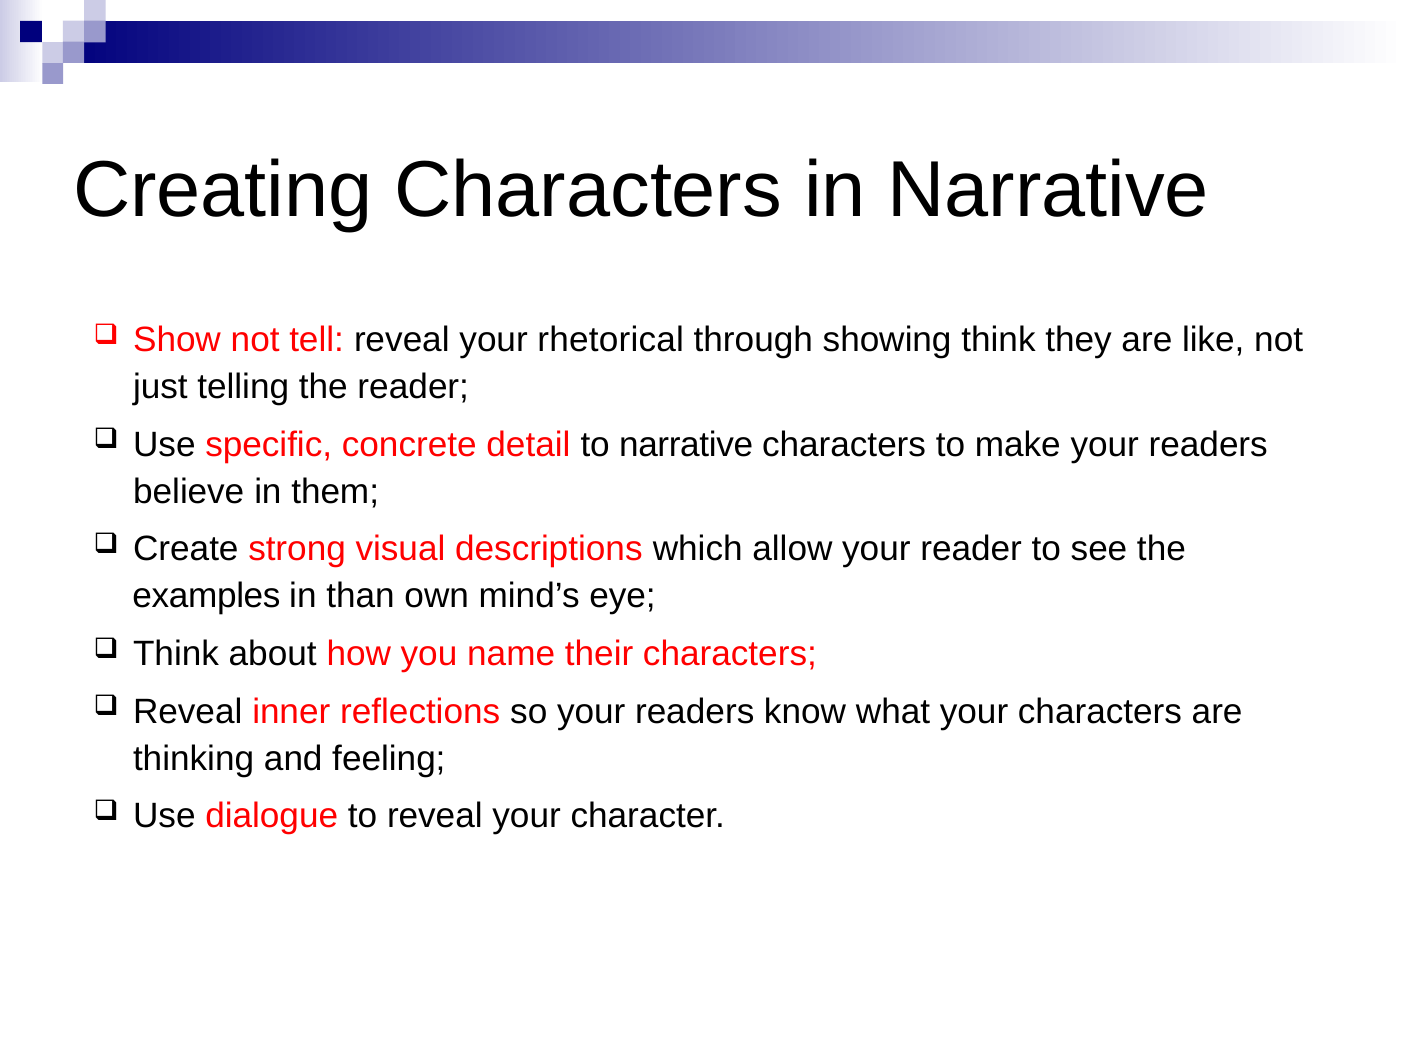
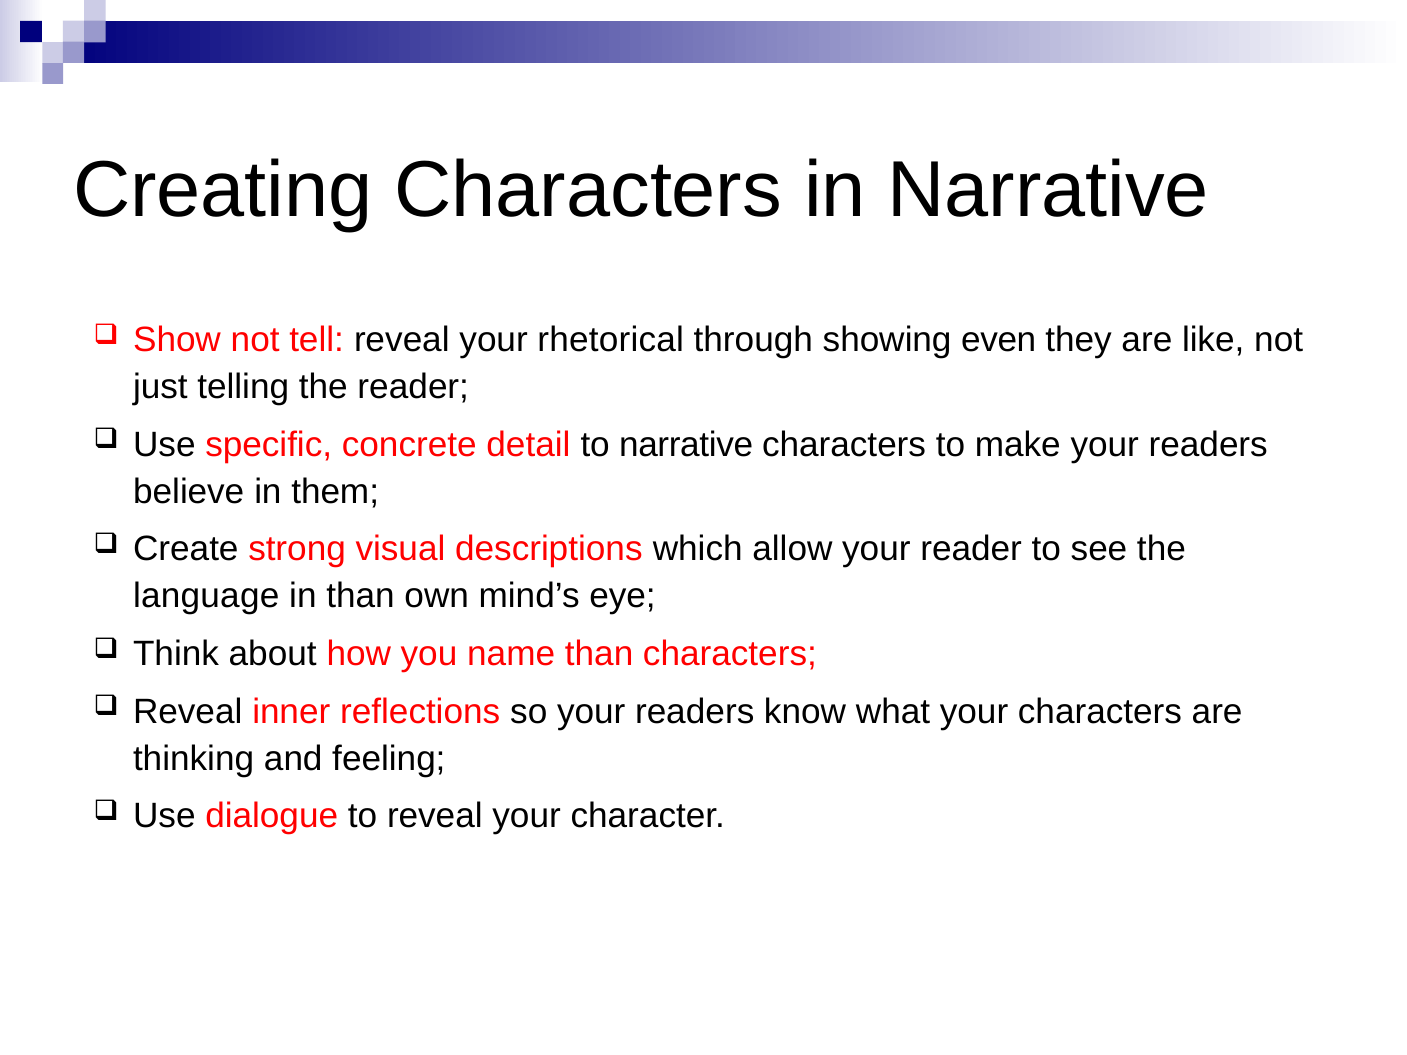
showing think: think -> even
examples: examples -> language
name their: their -> than
